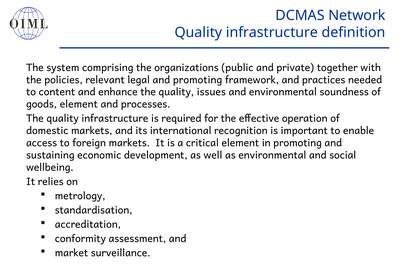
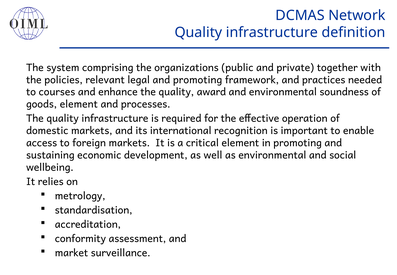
content: content -> courses
issues: issues -> award
